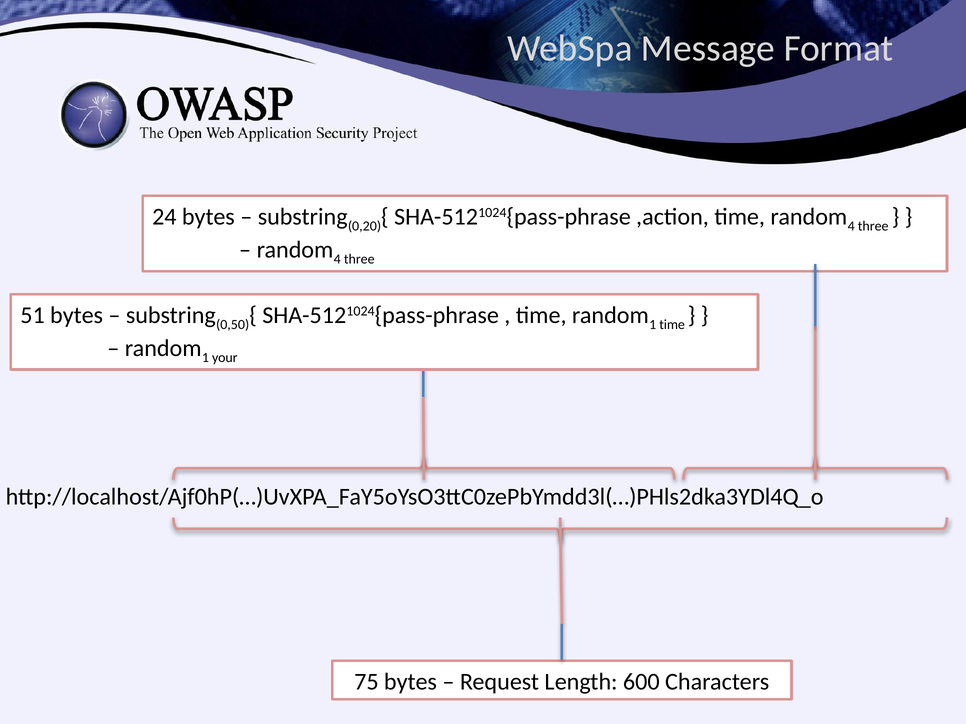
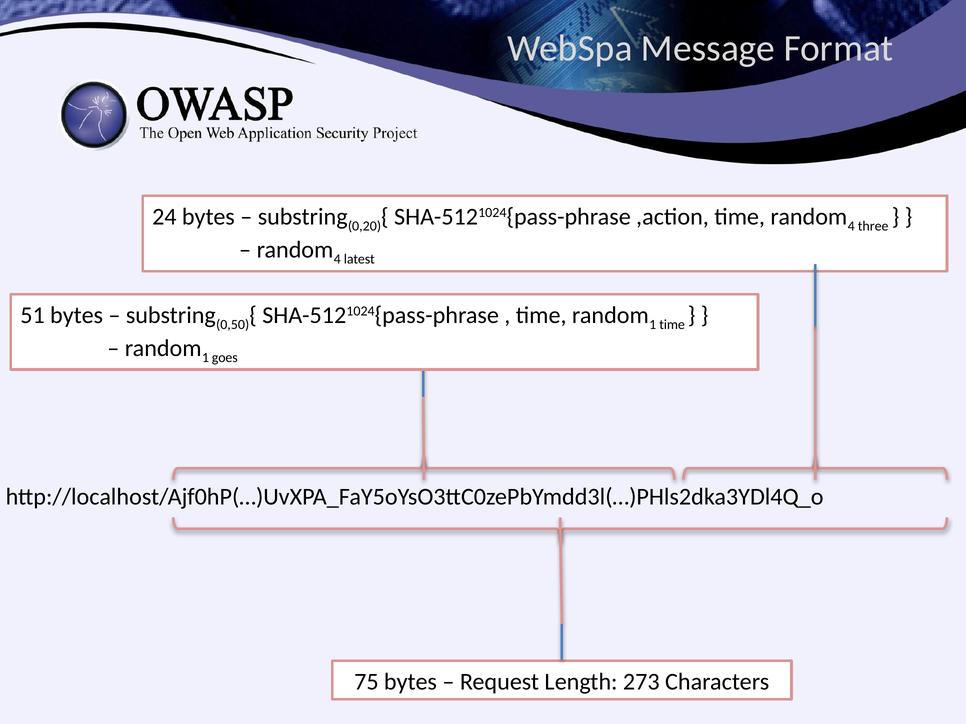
three at (359, 259): three -> latest
your: your -> goes
600: 600 -> 273
